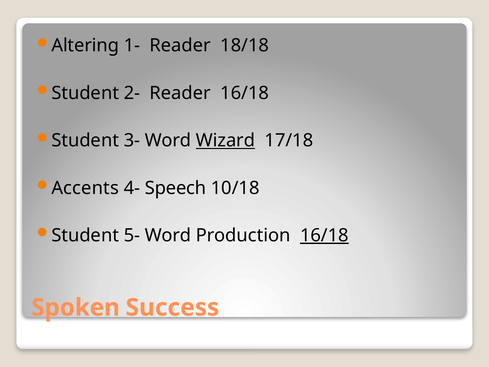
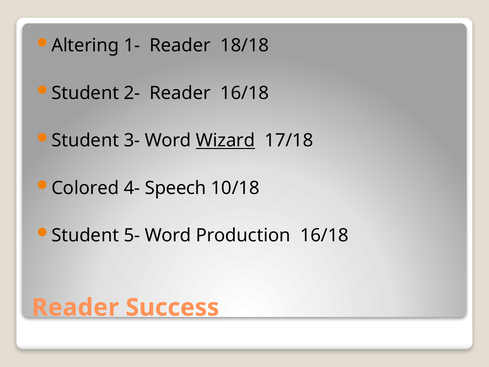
Accents: Accents -> Colored
16/18 at (324, 235) underline: present -> none
Spoken at (76, 307): Spoken -> Reader
